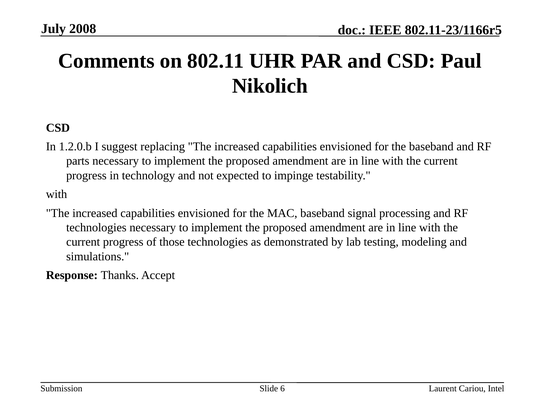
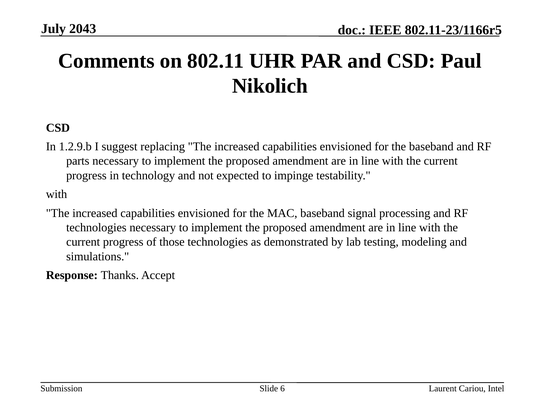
2008: 2008 -> 2043
1.2.0.b: 1.2.0.b -> 1.2.9.b
